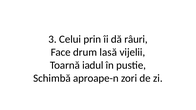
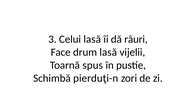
Celui prin: prin -> lasă
iadul: iadul -> spus
aproape-n: aproape-n -> pierduţi-n
